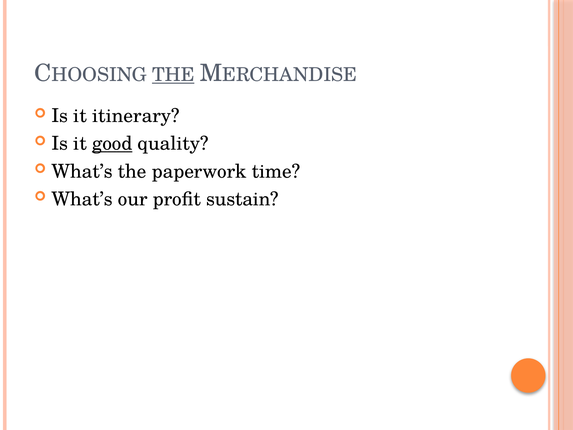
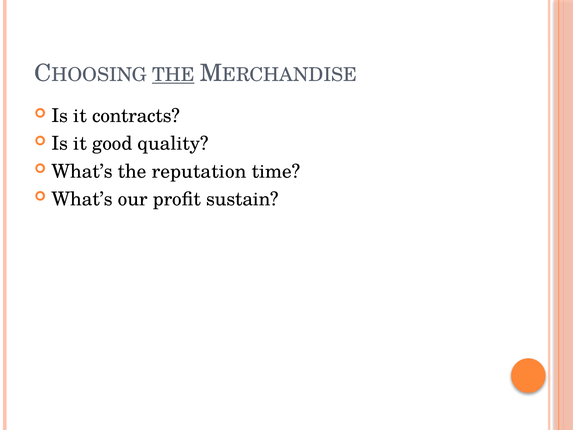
itinerary: itinerary -> contracts
good underline: present -> none
paperwork: paperwork -> reputation
